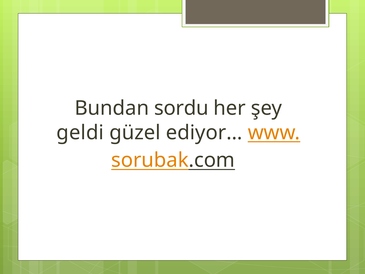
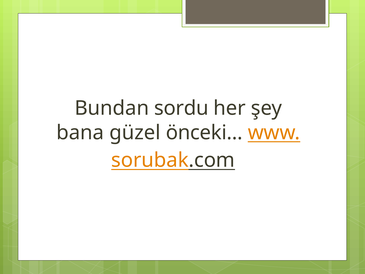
geldi: geldi -> bana
ediyor…: ediyor… -> önceki…
